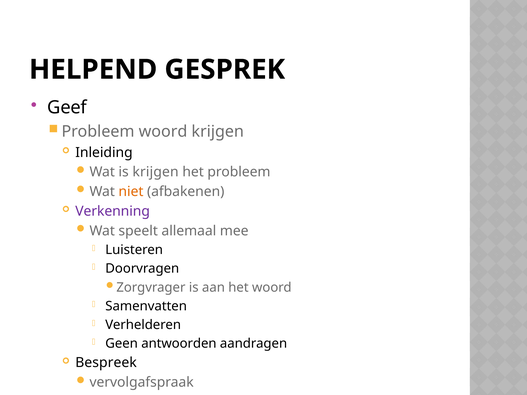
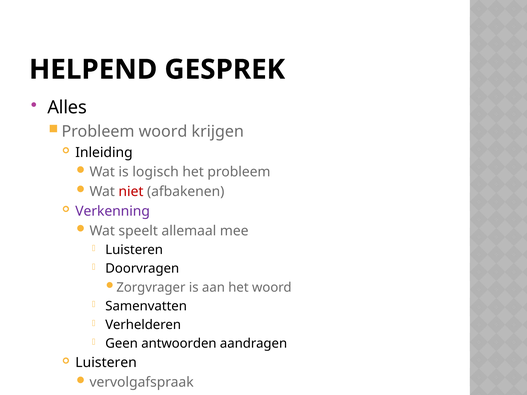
Geef: Geef -> Alles
is krijgen: krijgen -> logisch
niet colour: orange -> red
Bespreek at (106, 363): Bespreek -> Luisteren
